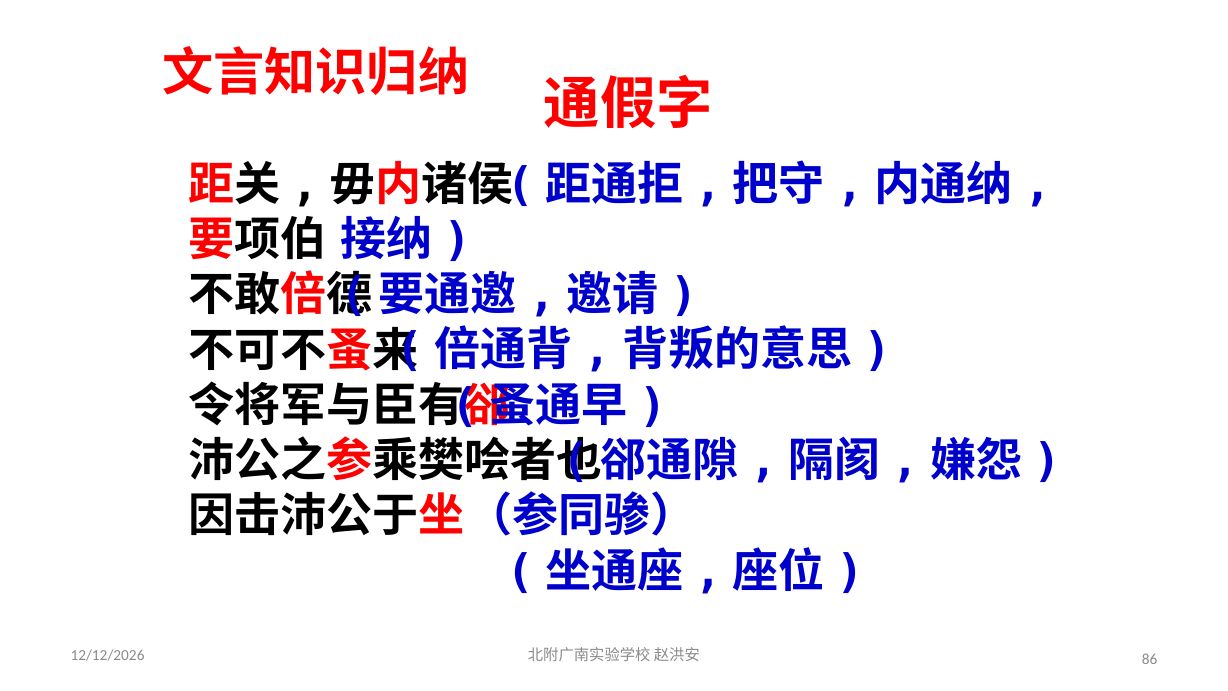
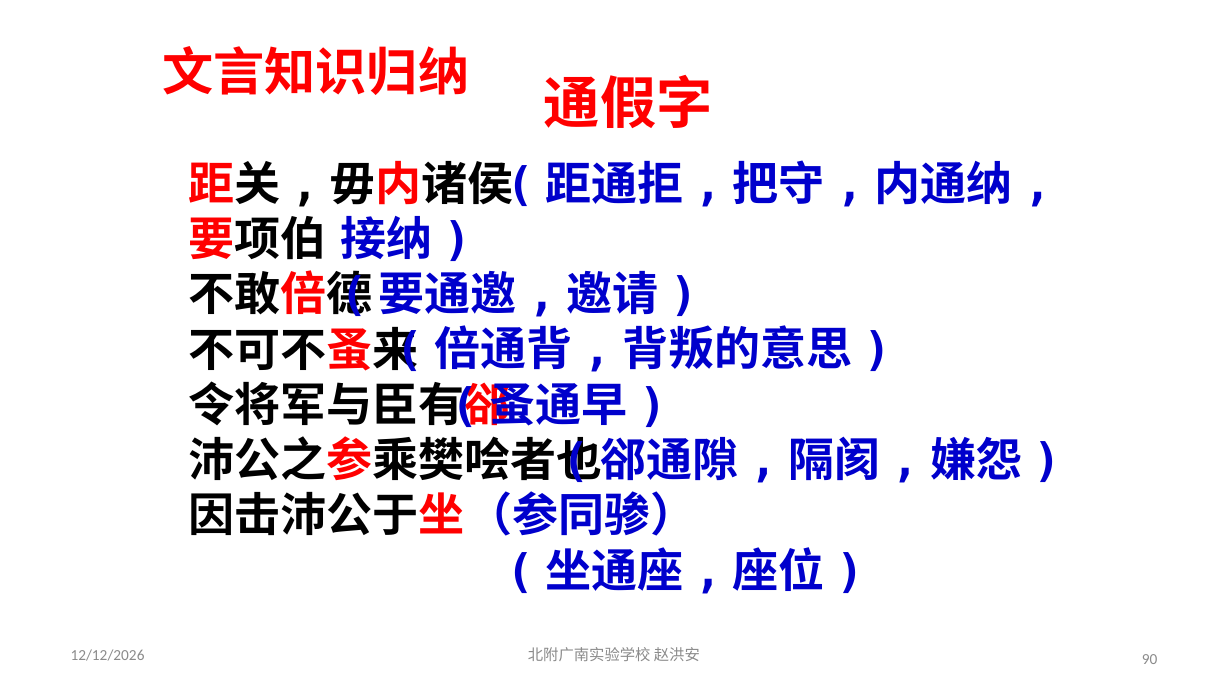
86: 86 -> 90
